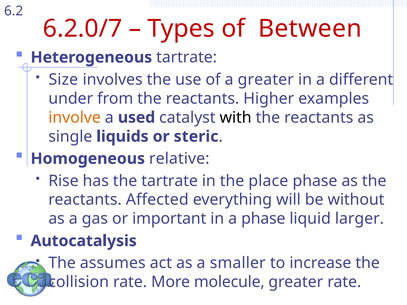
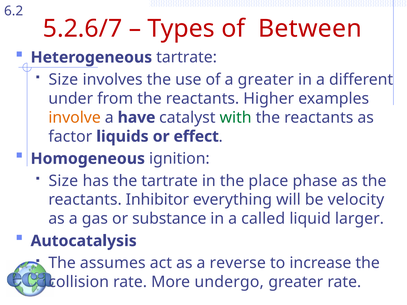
6.2.0/7: 6.2.0/7 -> 5.2.6/7
used: used -> have
with colour: black -> green
single: single -> factor
steric: steric -> effect
relative: relative -> ignition
Rise at (63, 181): Rise -> Size
Affected: Affected -> Inhibitor
without: without -> velocity
important: important -> substance
a phase: phase -> called
smaller: smaller -> reverse
molecule: molecule -> undergo
